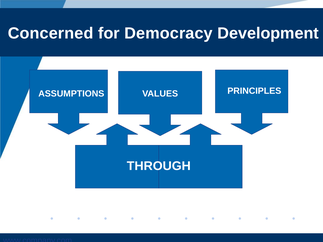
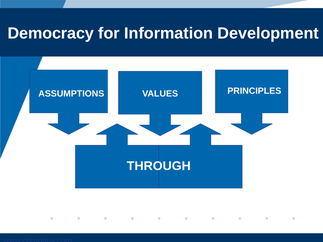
Concerned: Concerned -> Democracy
Democracy: Democracy -> Information
